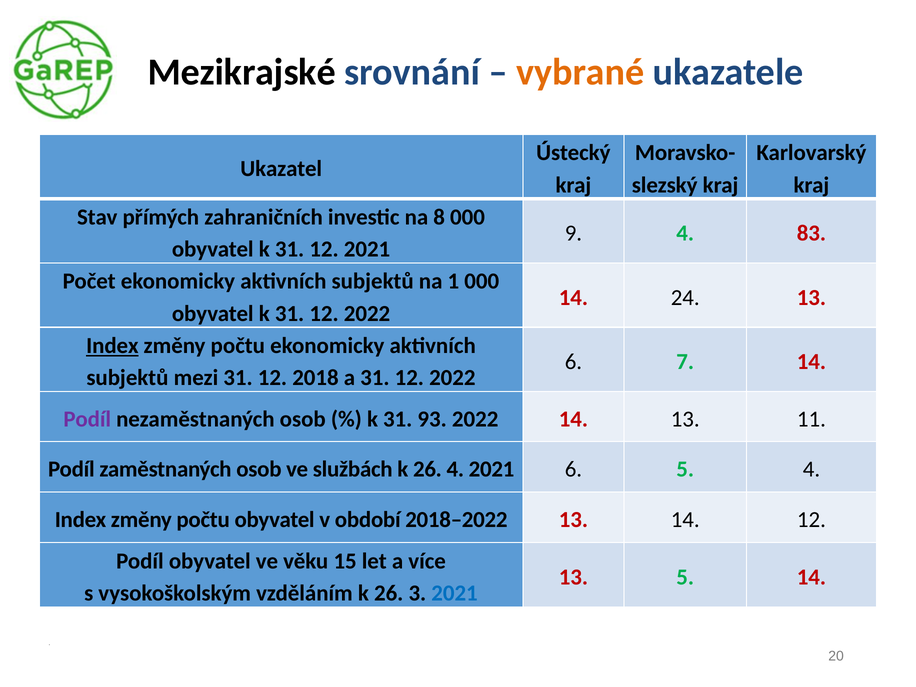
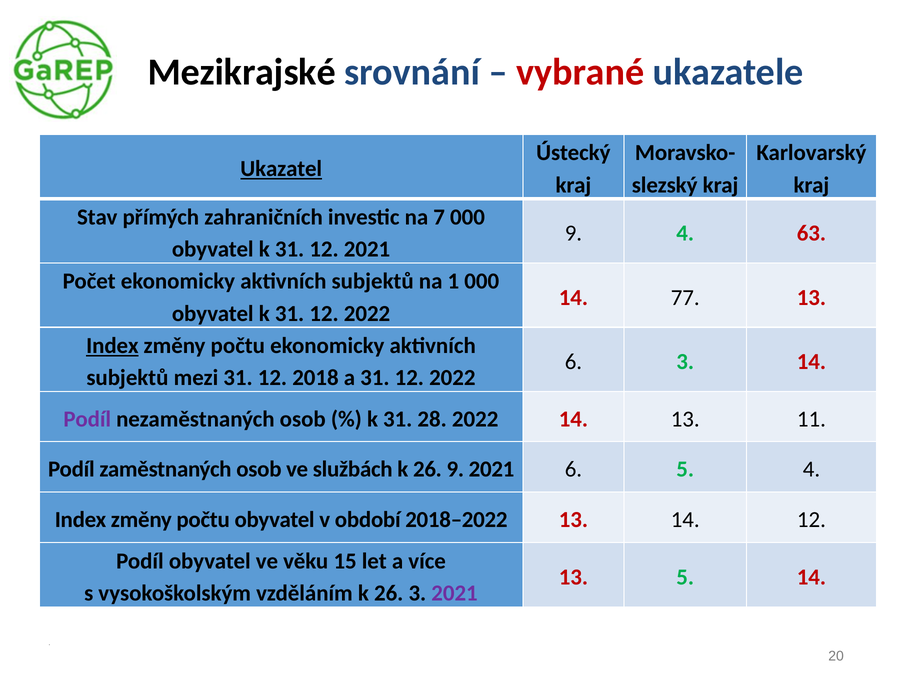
vybrané colour: orange -> red
Ukazatel underline: none -> present
8: 8 -> 7
83: 83 -> 63
24: 24 -> 77
6 7: 7 -> 3
93: 93 -> 28
26 4: 4 -> 9
2021 at (455, 593) colour: blue -> purple
